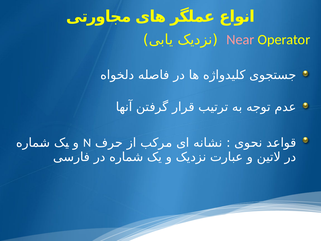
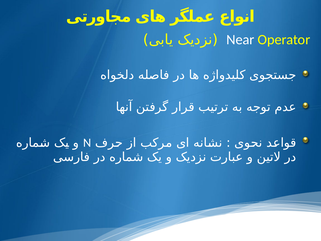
Near colour: pink -> white
